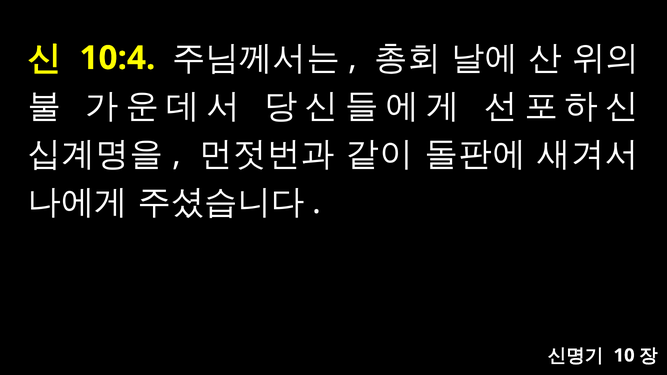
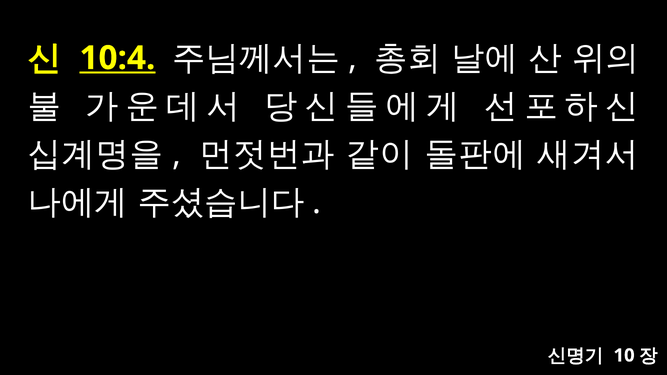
10:4 underline: none -> present
